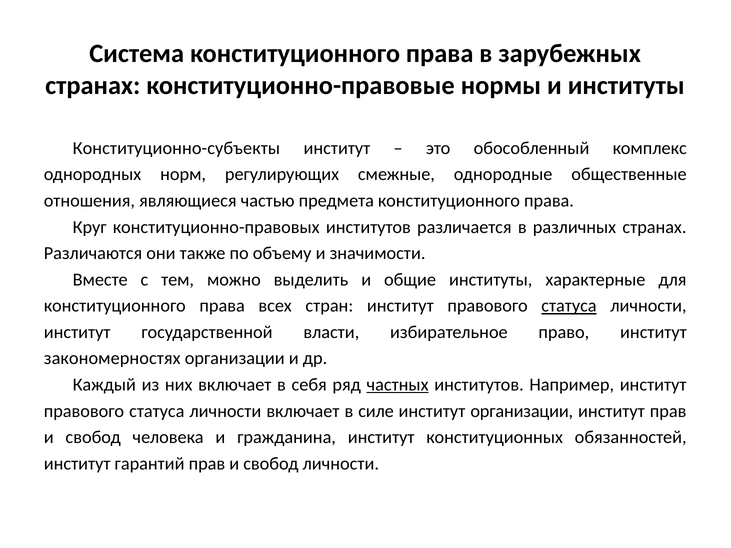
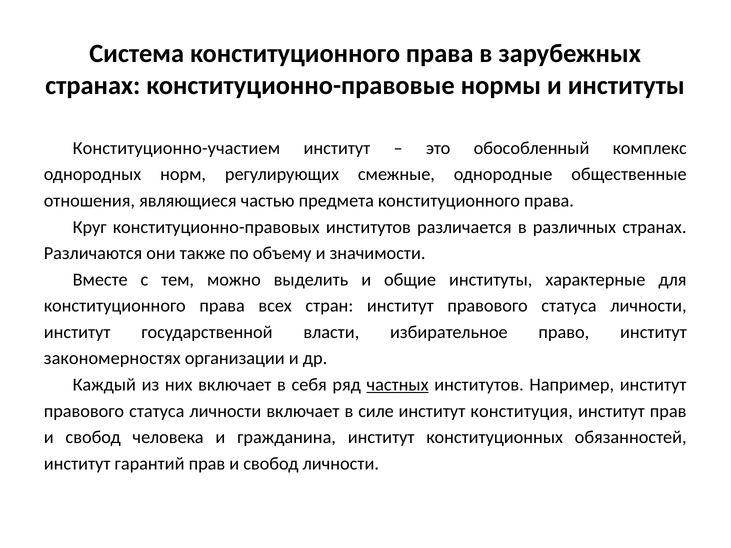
Конституционно-субъекты: Конституционно-субъекты -> Конституционно-участием
статуса at (569, 306) underline: present -> none
институт организации: организации -> конституция
